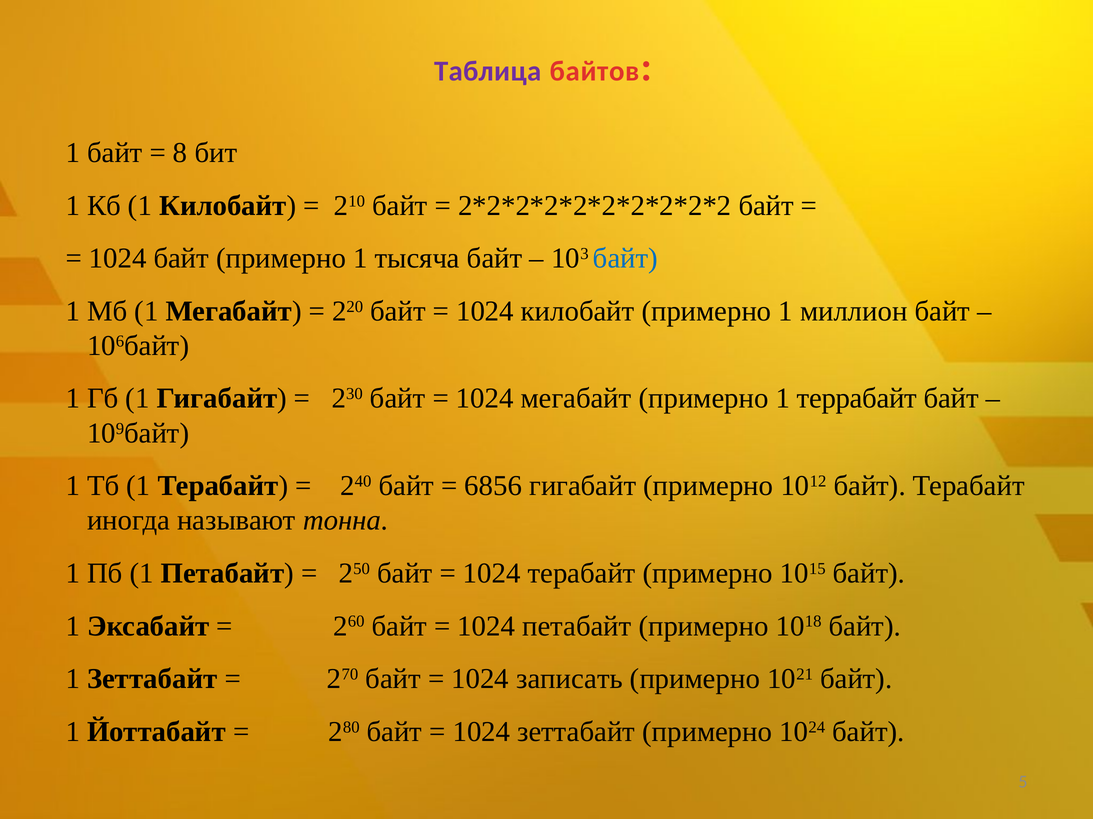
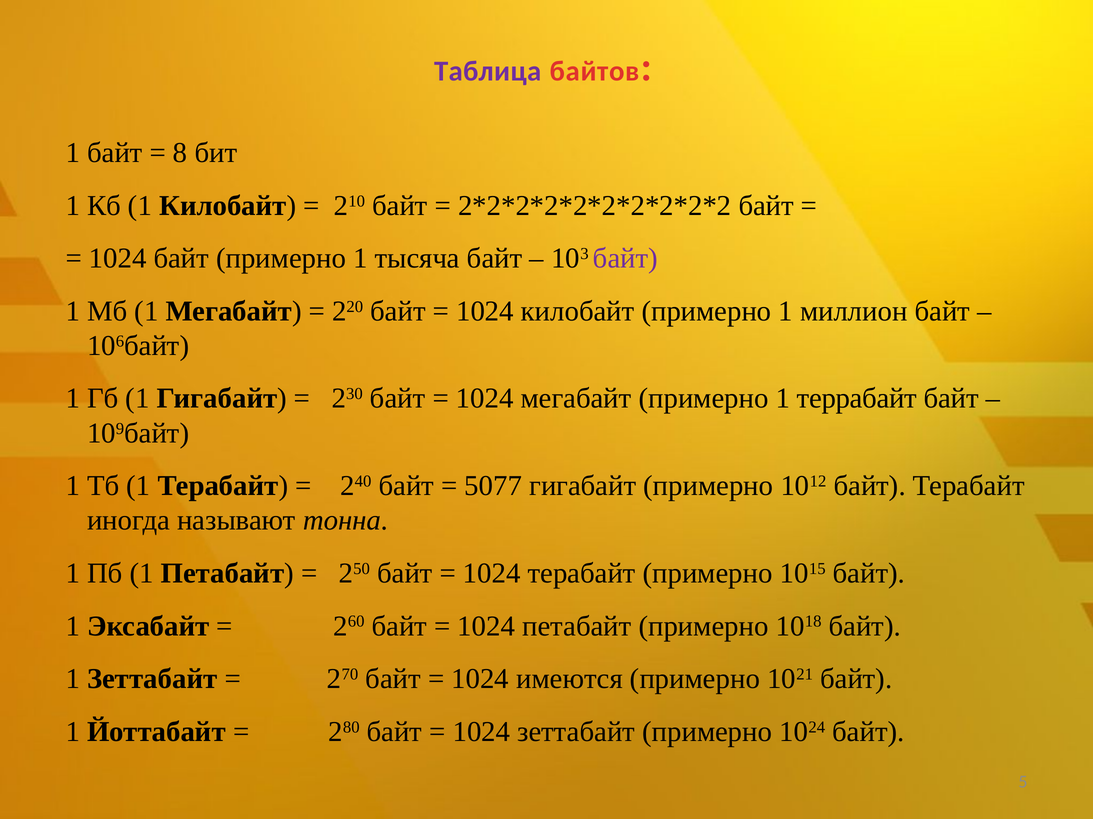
байт at (625, 259) colour: blue -> purple
6856: 6856 -> 5077
записать: записать -> имеются
